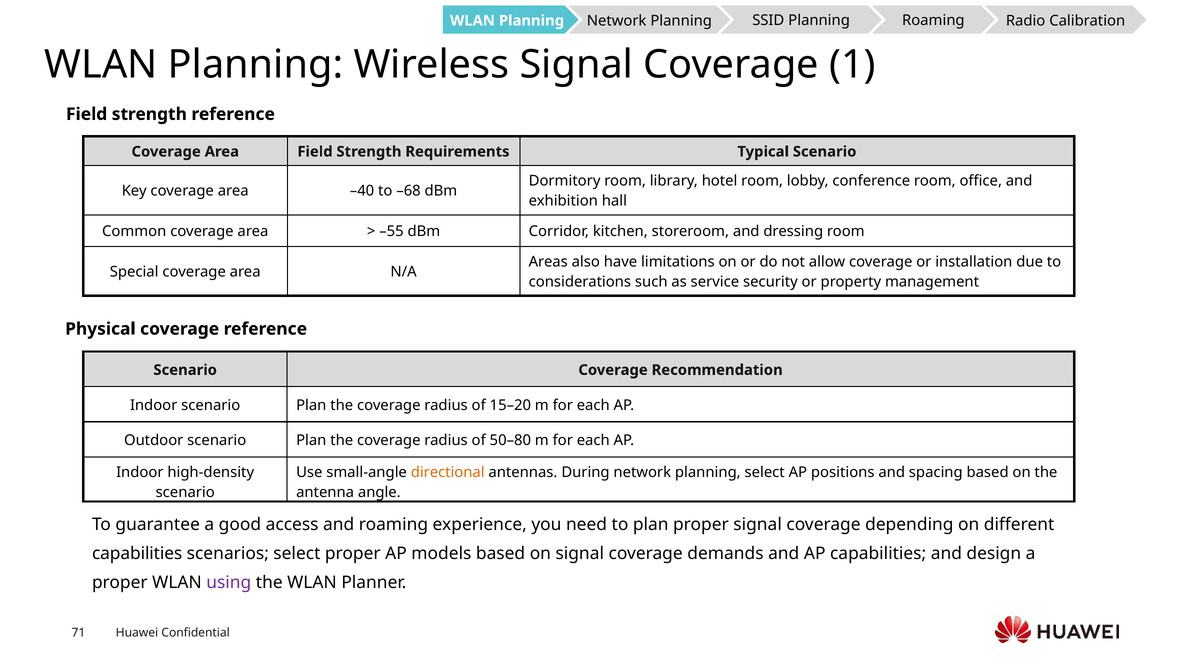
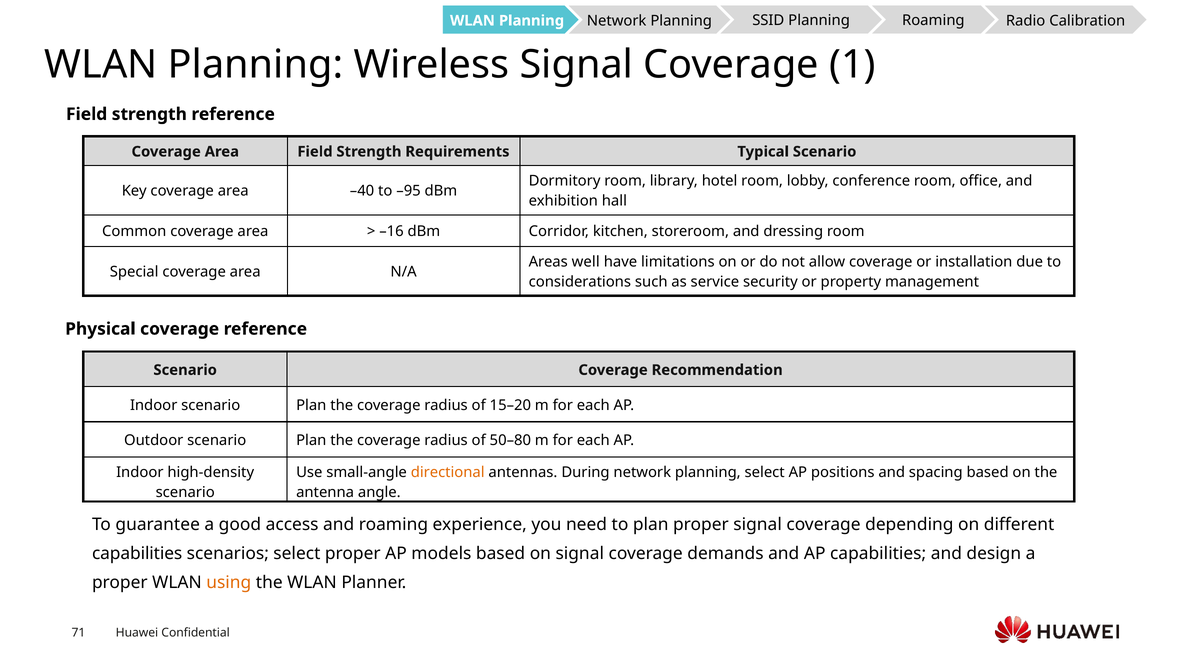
–68: –68 -> –95
–55: –55 -> –16
also: also -> well
using colour: purple -> orange
